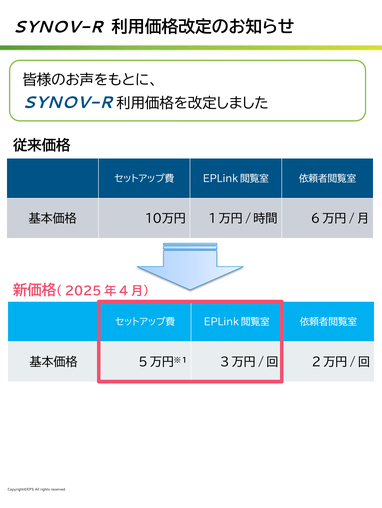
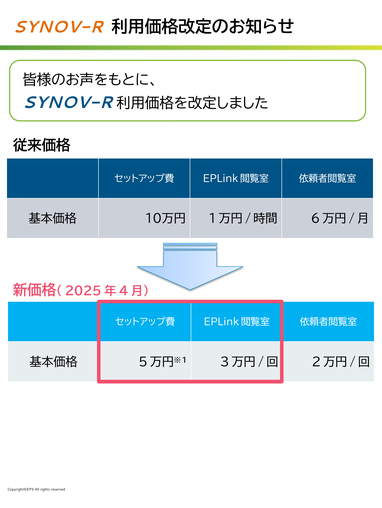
SYNOV-R colour: black -> orange
